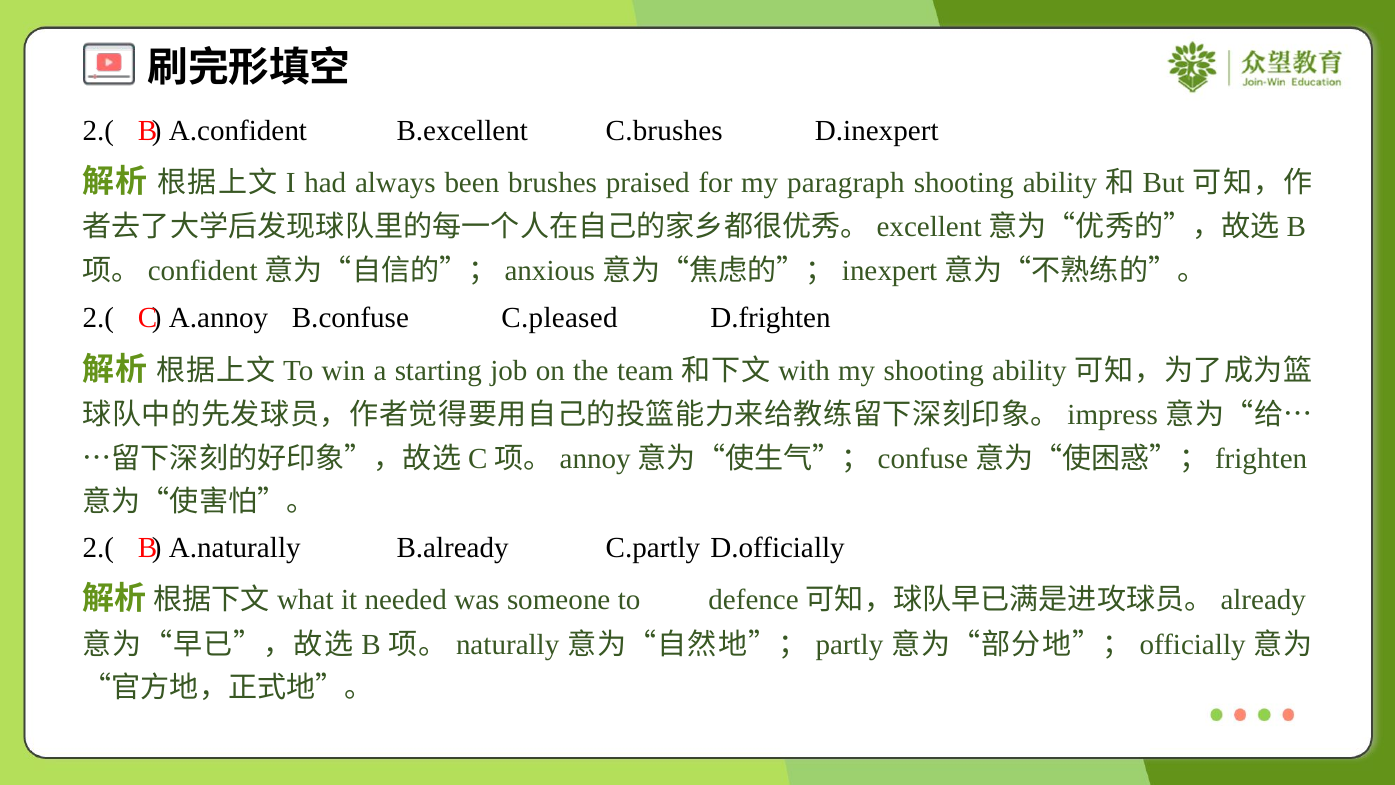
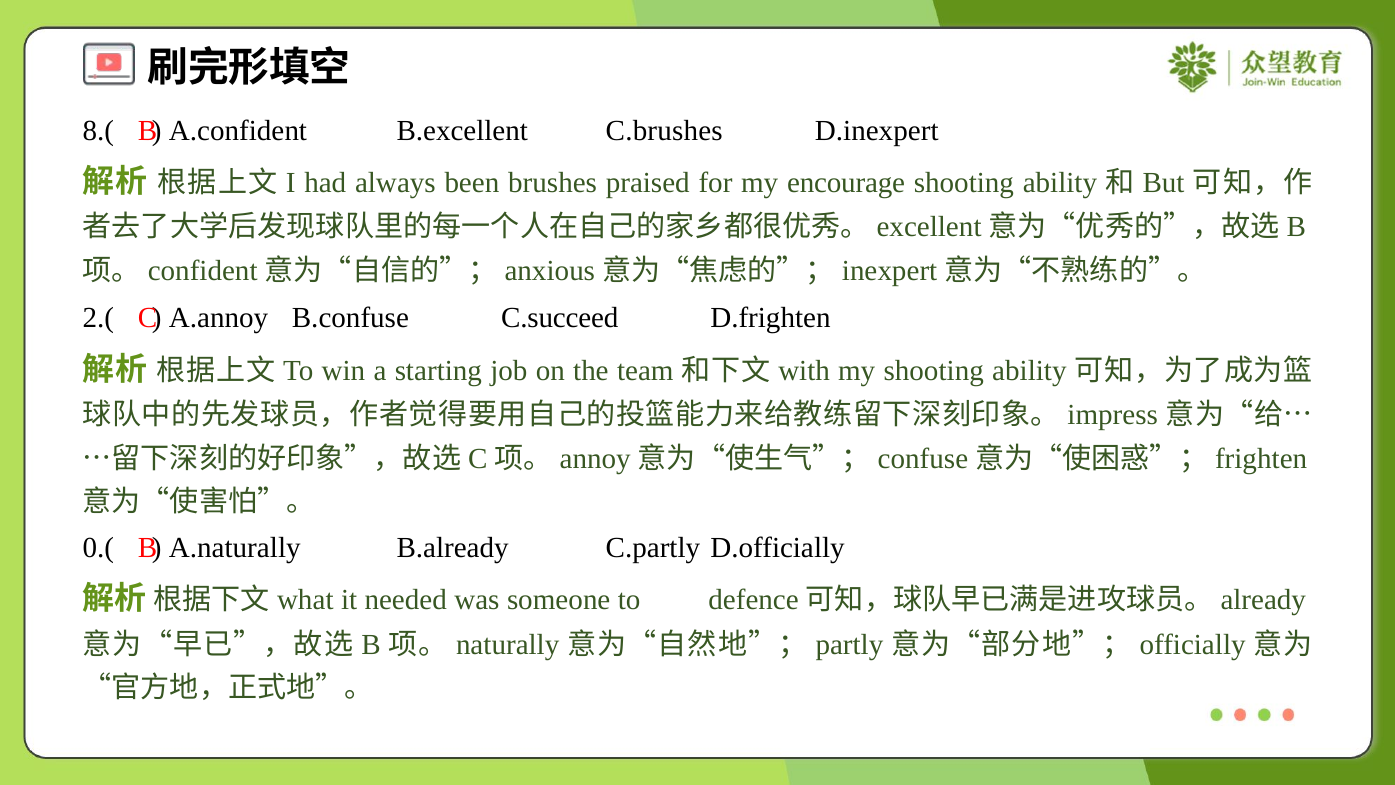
2.( at (98, 131): 2.( -> 8.(
paragraph: paragraph -> encourage
C.pleased: C.pleased -> C.succeed
2.( at (98, 548): 2.( -> 0.(
